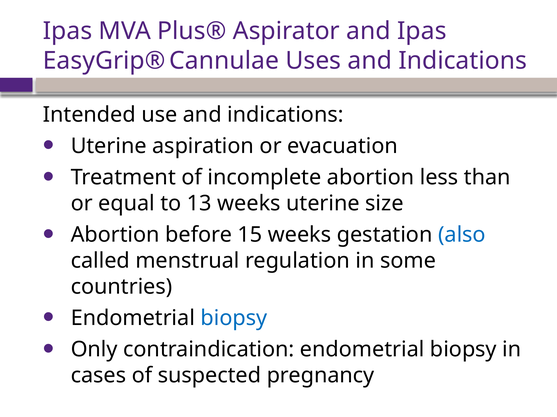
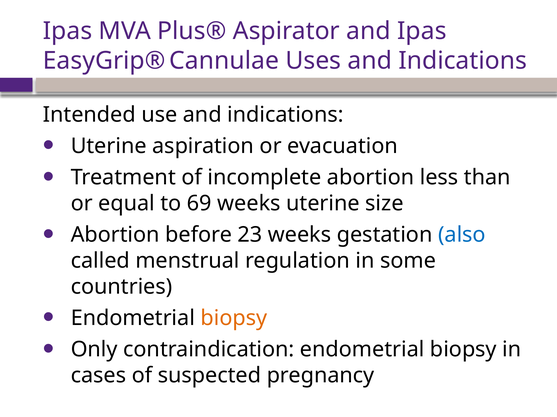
13: 13 -> 69
15: 15 -> 23
biopsy at (234, 318) colour: blue -> orange
